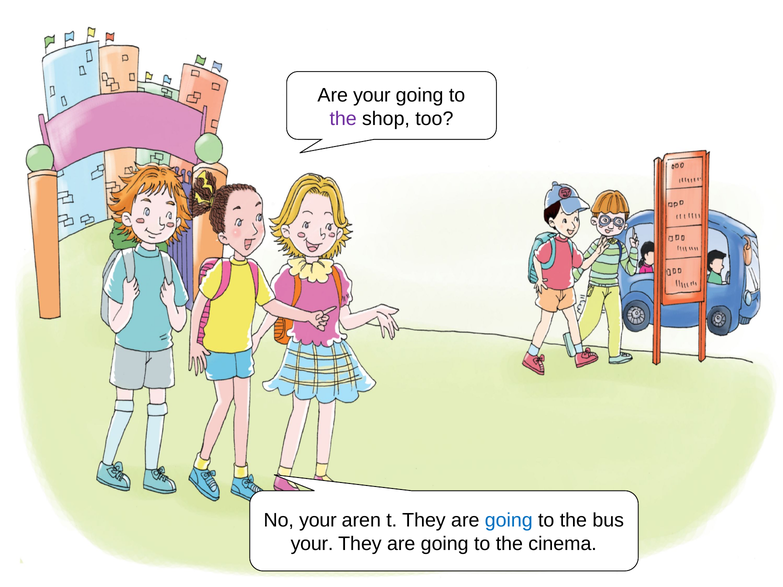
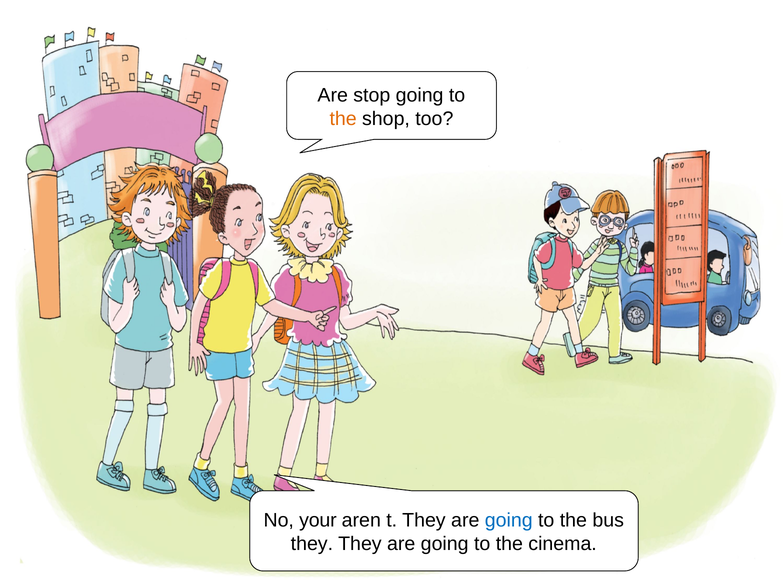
Are your: your -> stop
the at (343, 119) colour: purple -> orange
your at (312, 544): your -> they
